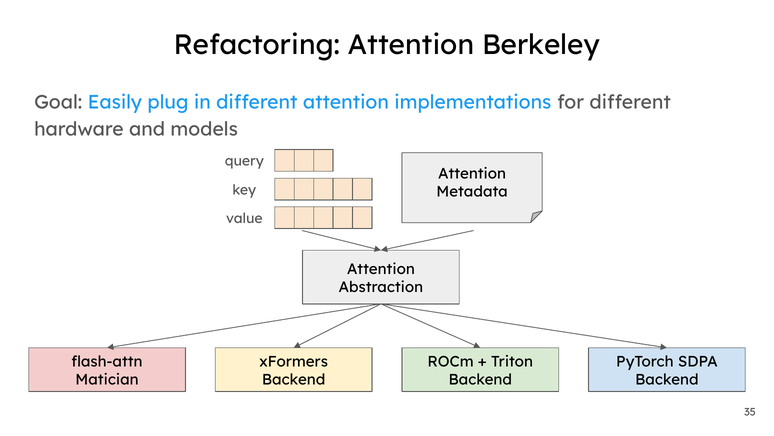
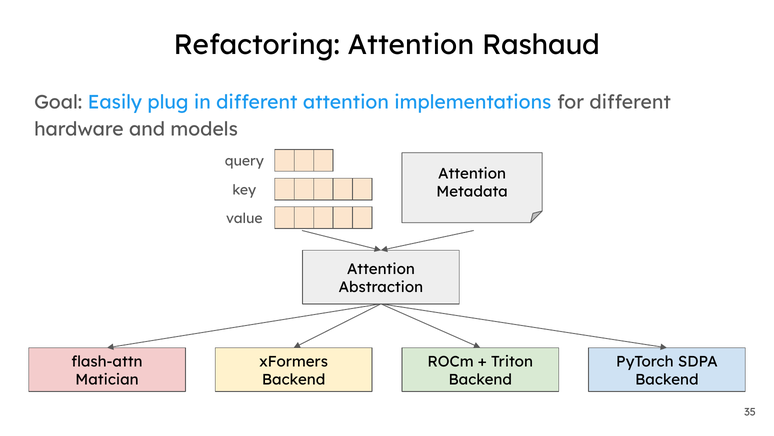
Berkeley: Berkeley -> Rashaud
